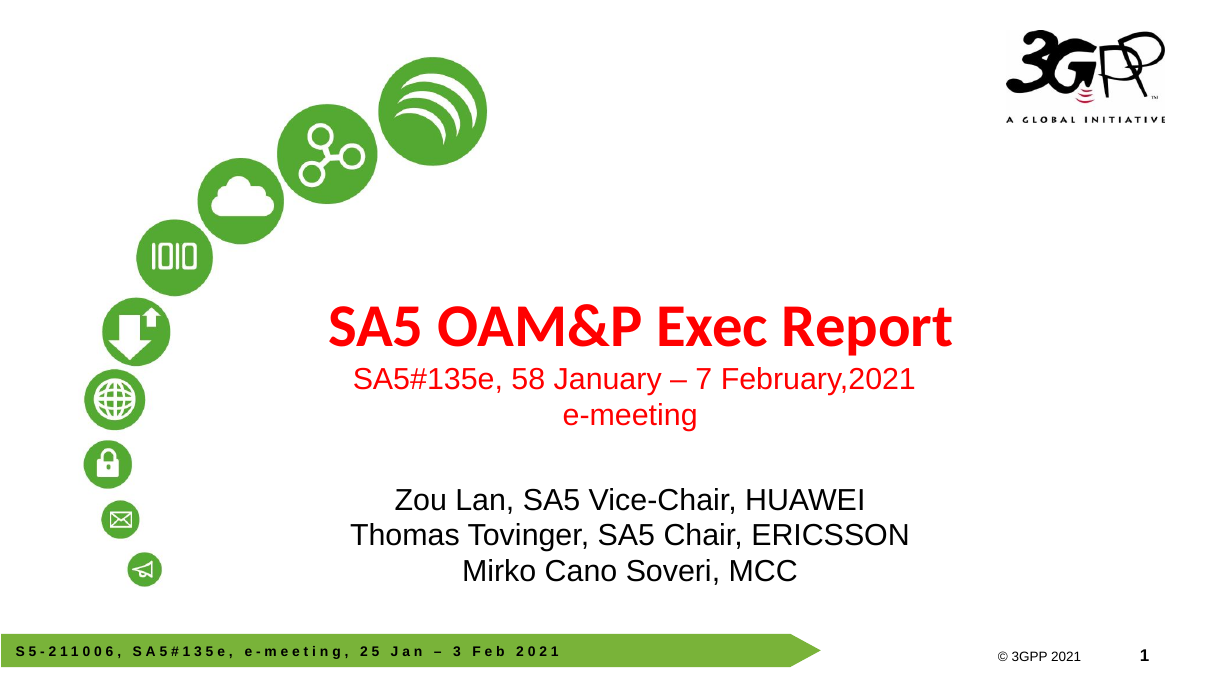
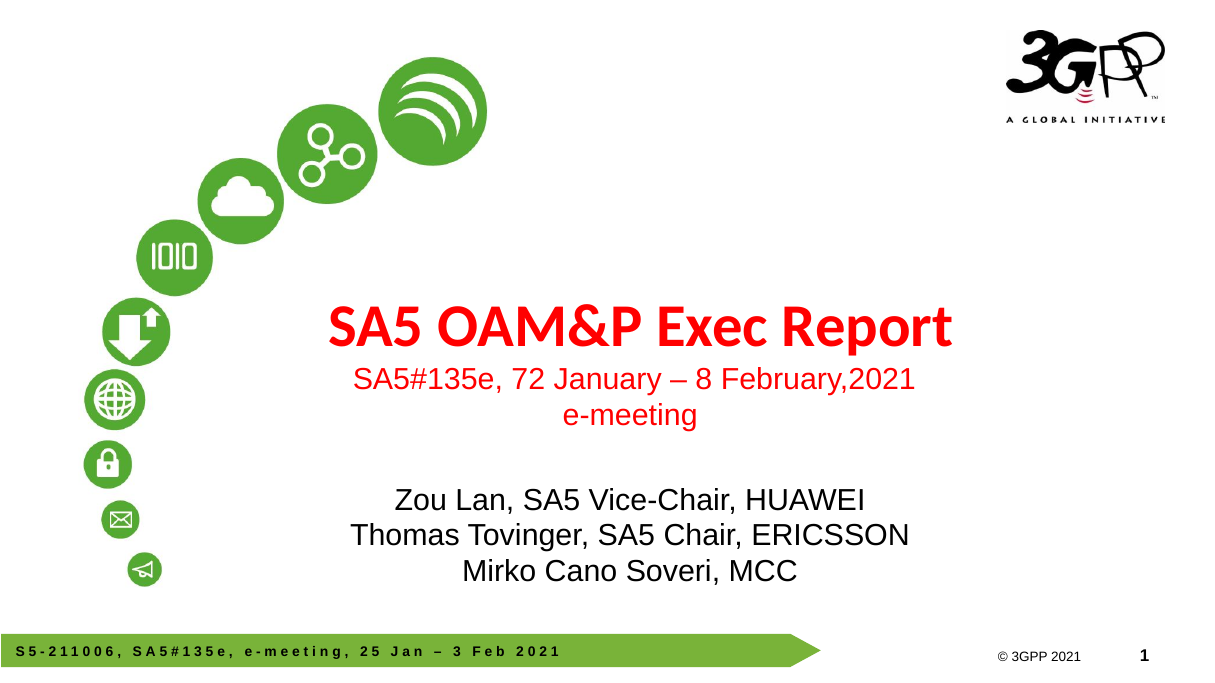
58: 58 -> 72
7: 7 -> 8
